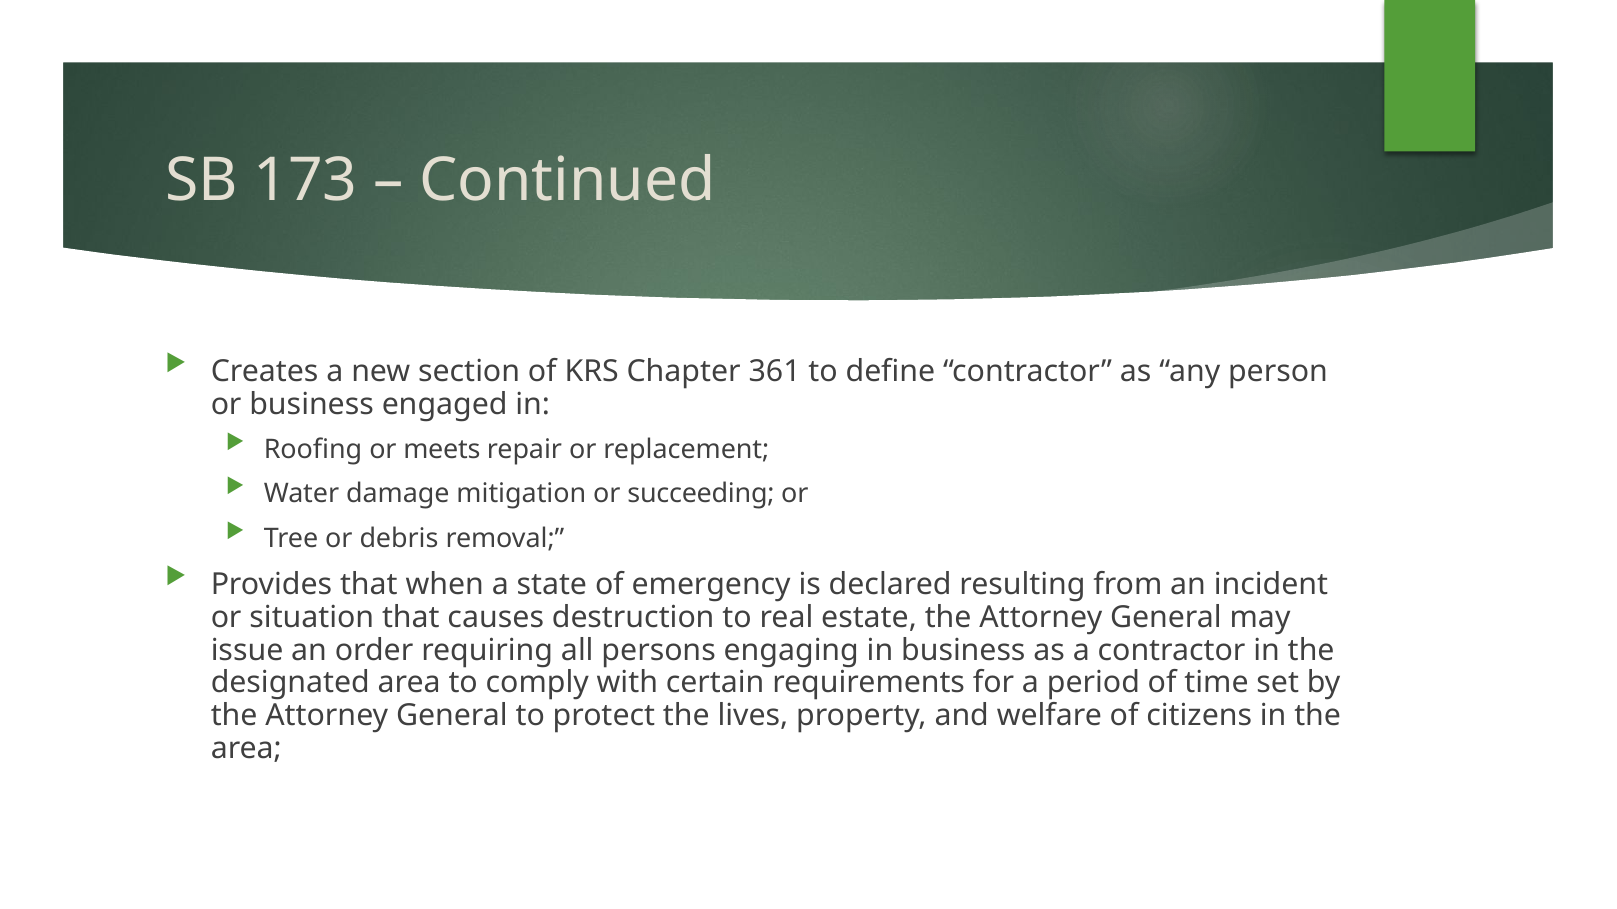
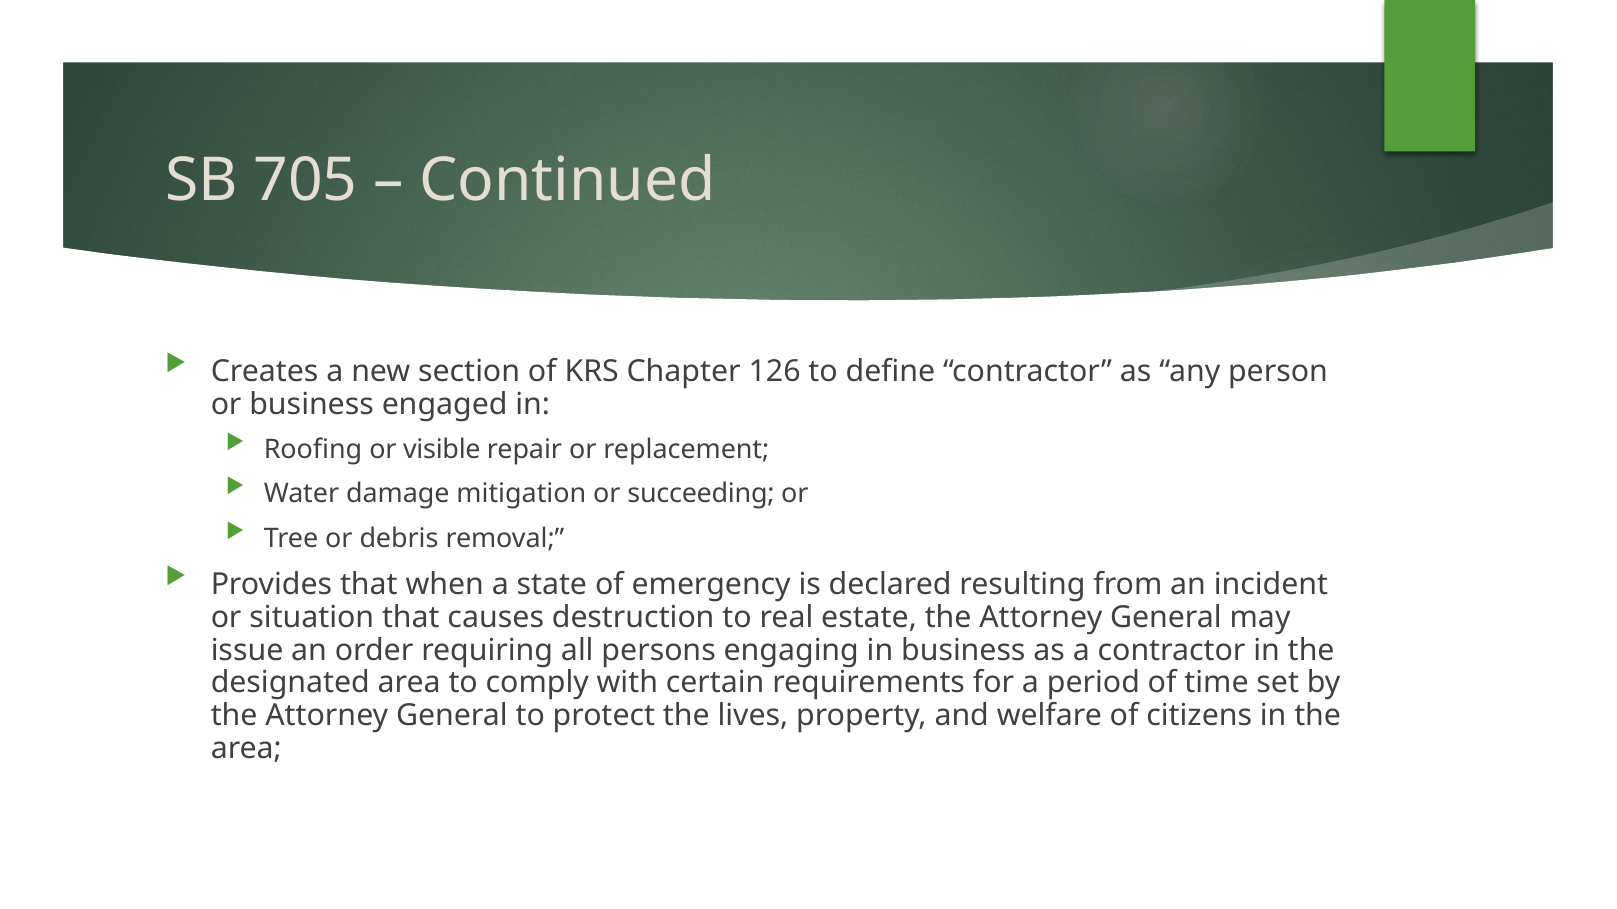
173: 173 -> 705
361: 361 -> 126
meets: meets -> visible
